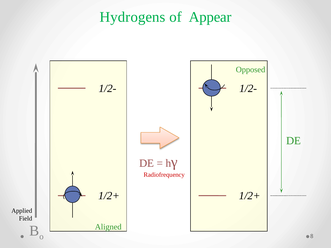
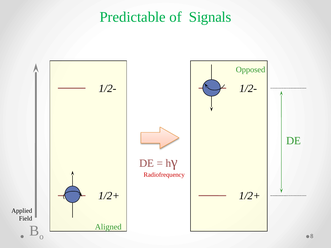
Hydrogens: Hydrogens -> Predictable
Appear: Appear -> Signals
